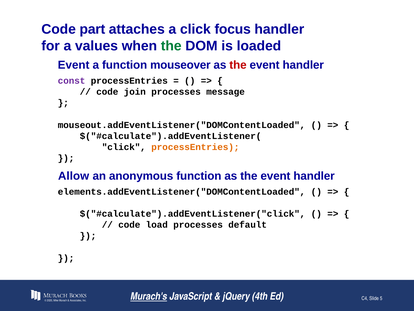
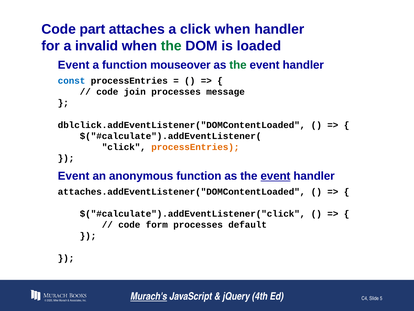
click focus: focus -> when
values: values -> invalid
the at (238, 65) colour: red -> green
const colour: purple -> blue
mouseout.addEventListener("DOMContentLoaded: mouseout.addEventListener("DOMContentLoaded -> dblclick.addEventListener("DOMContentLoaded
Allow at (74, 176): Allow -> Event
event at (275, 176) underline: none -> present
elements.addEventListener("DOMContentLoaded: elements.addEventListener("DOMContentLoaded -> attaches.addEventListener("DOMContentLoaded
load: load -> form
